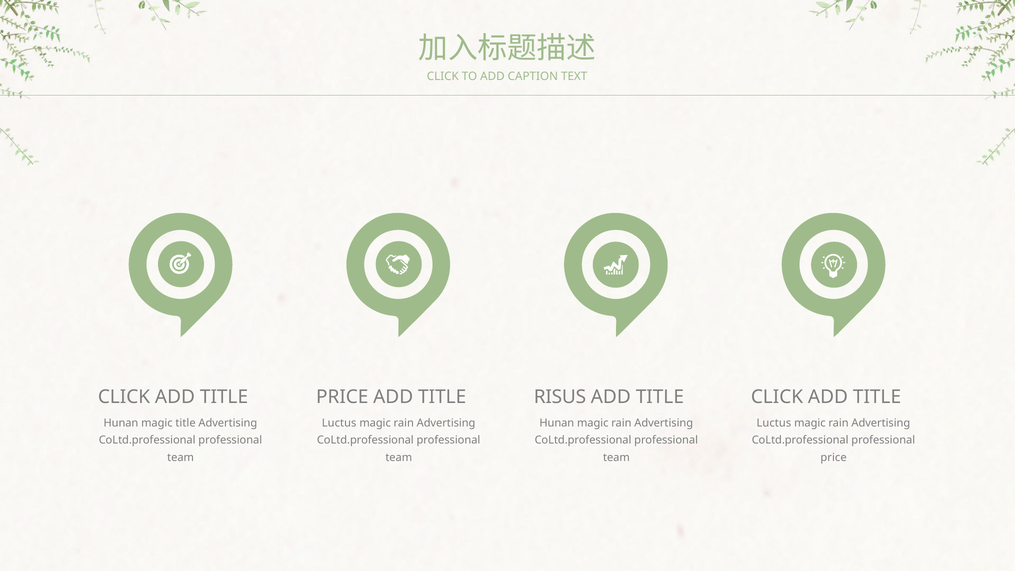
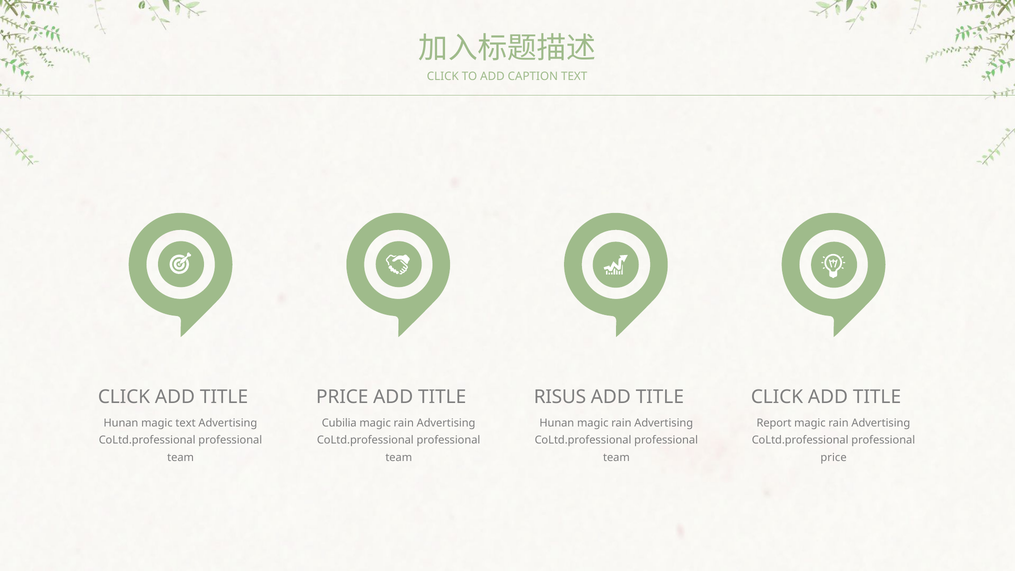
magic title: title -> text
Luctus at (339, 423): Luctus -> Cubilia
Luctus at (774, 423): Luctus -> Report
